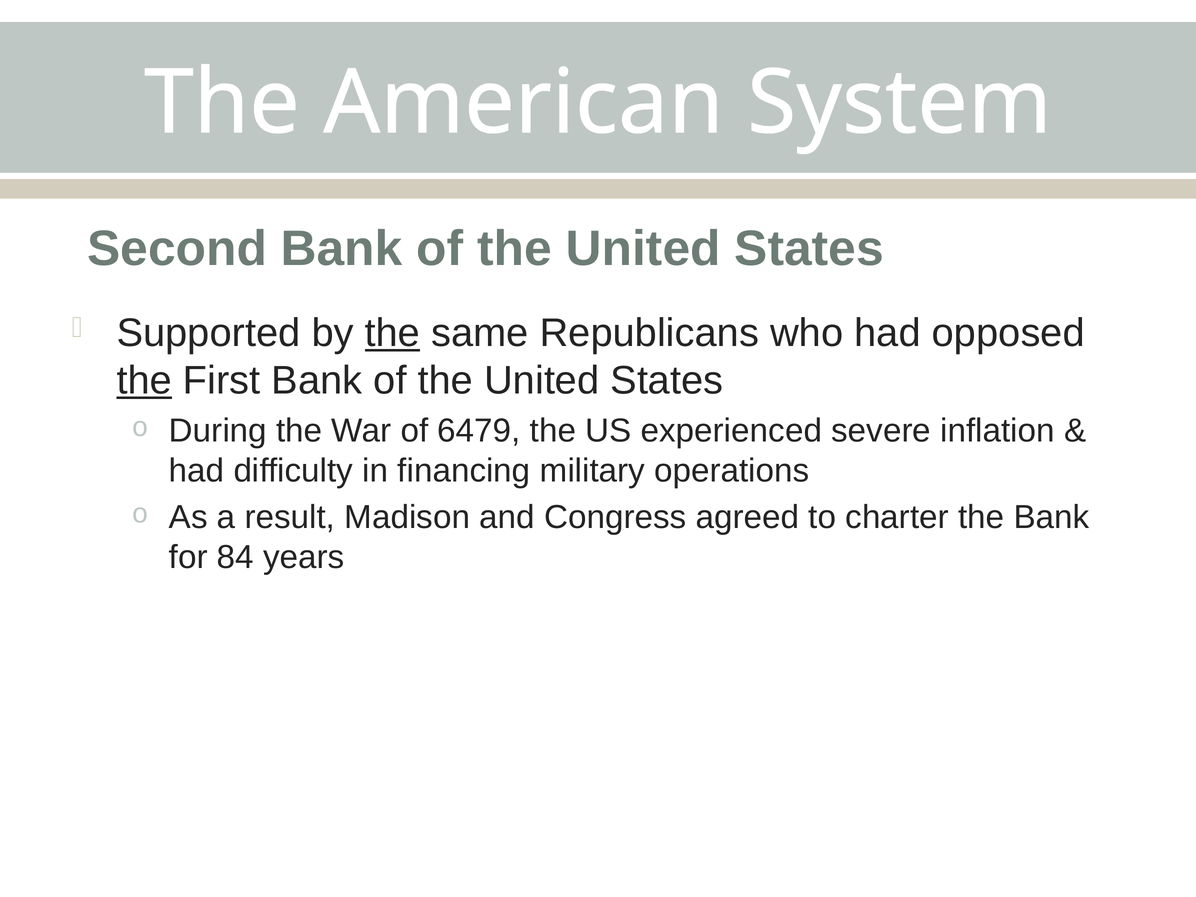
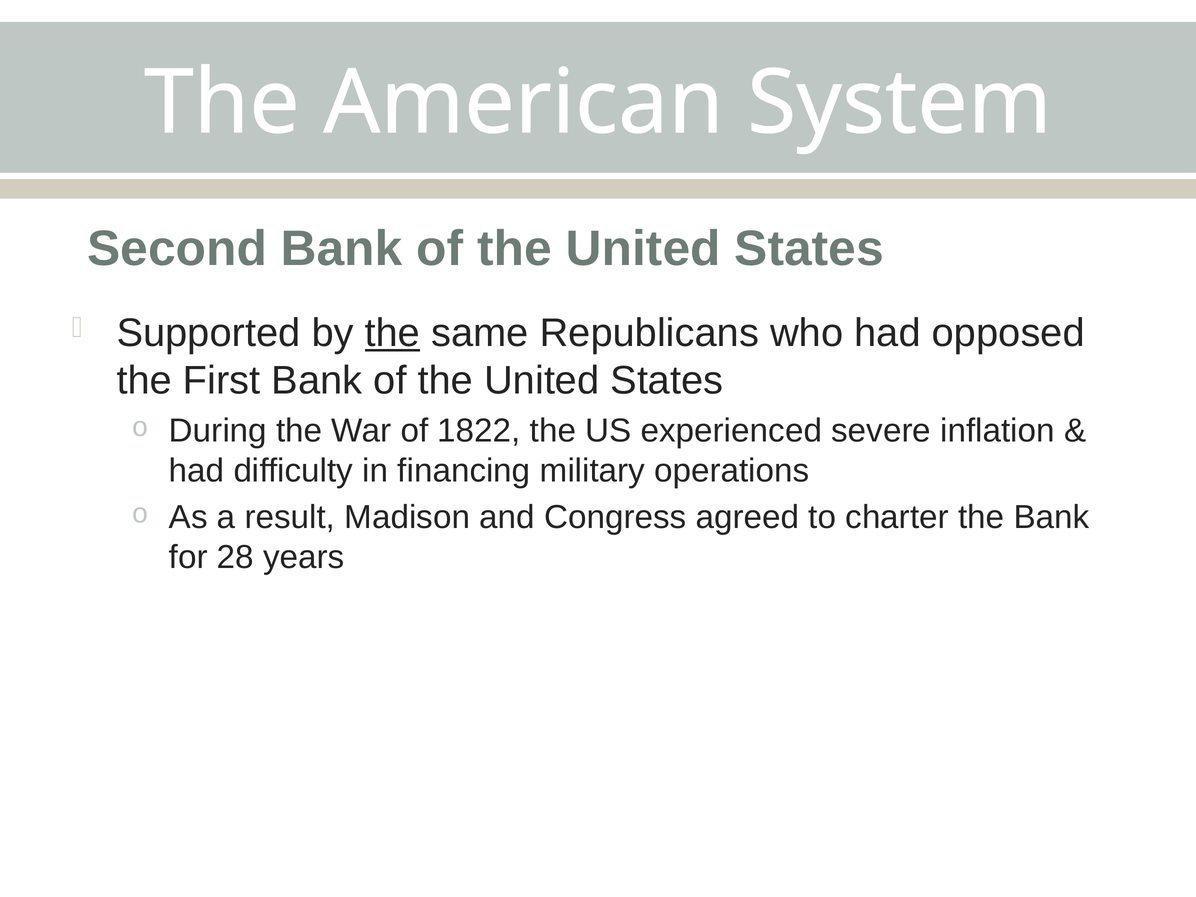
the at (144, 381) underline: present -> none
6479: 6479 -> 1822
84: 84 -> 28
